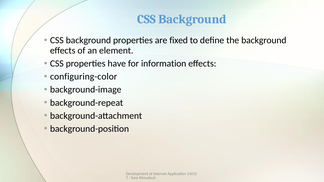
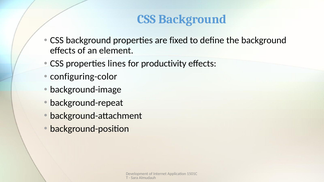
have: have -> lines
information: information -> productivity
